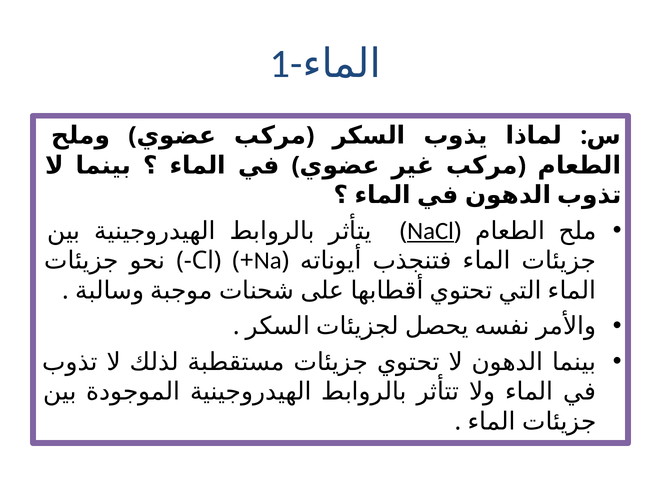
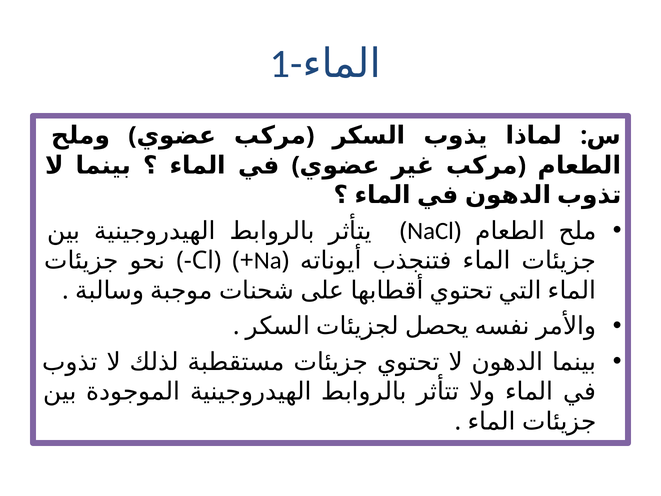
NaCl underline: present -> none
